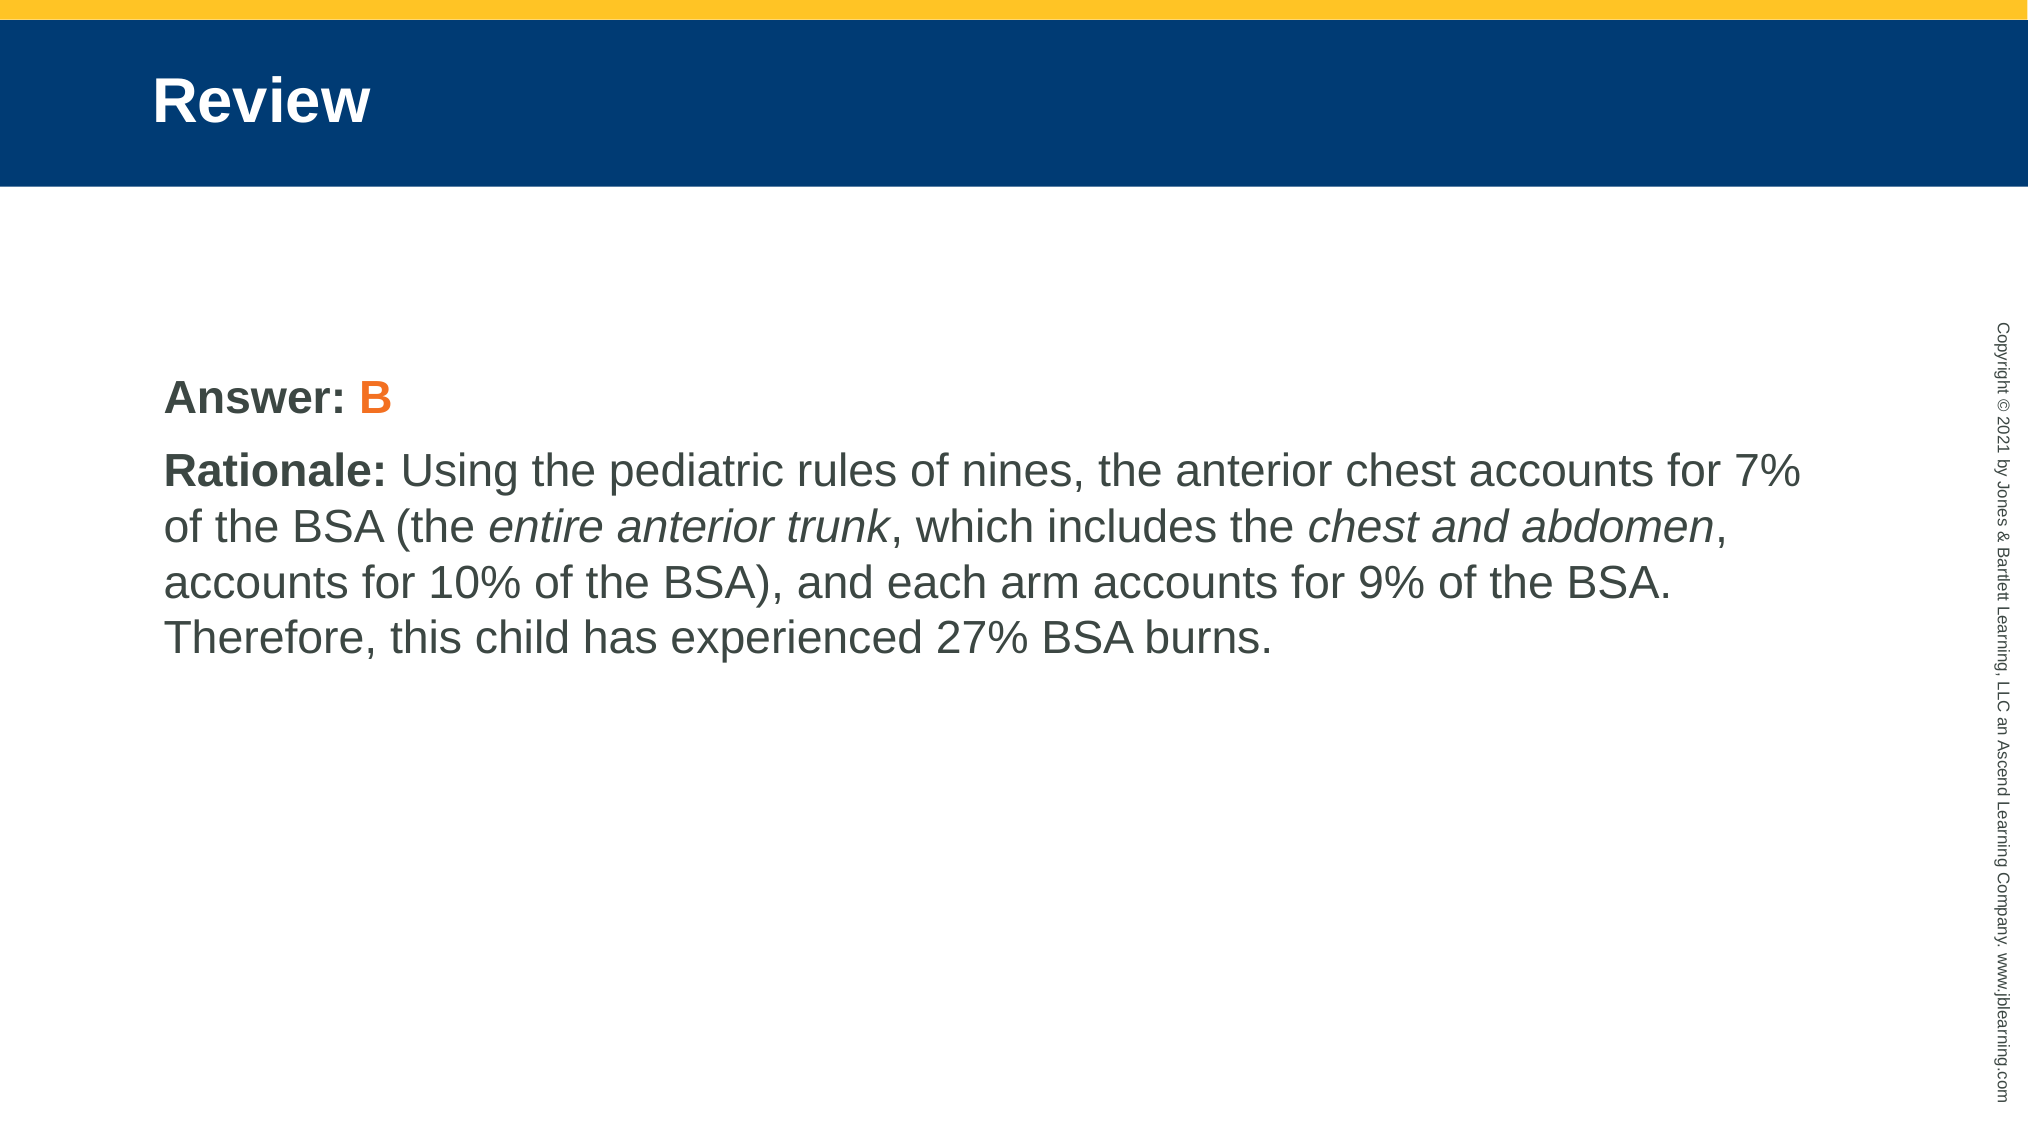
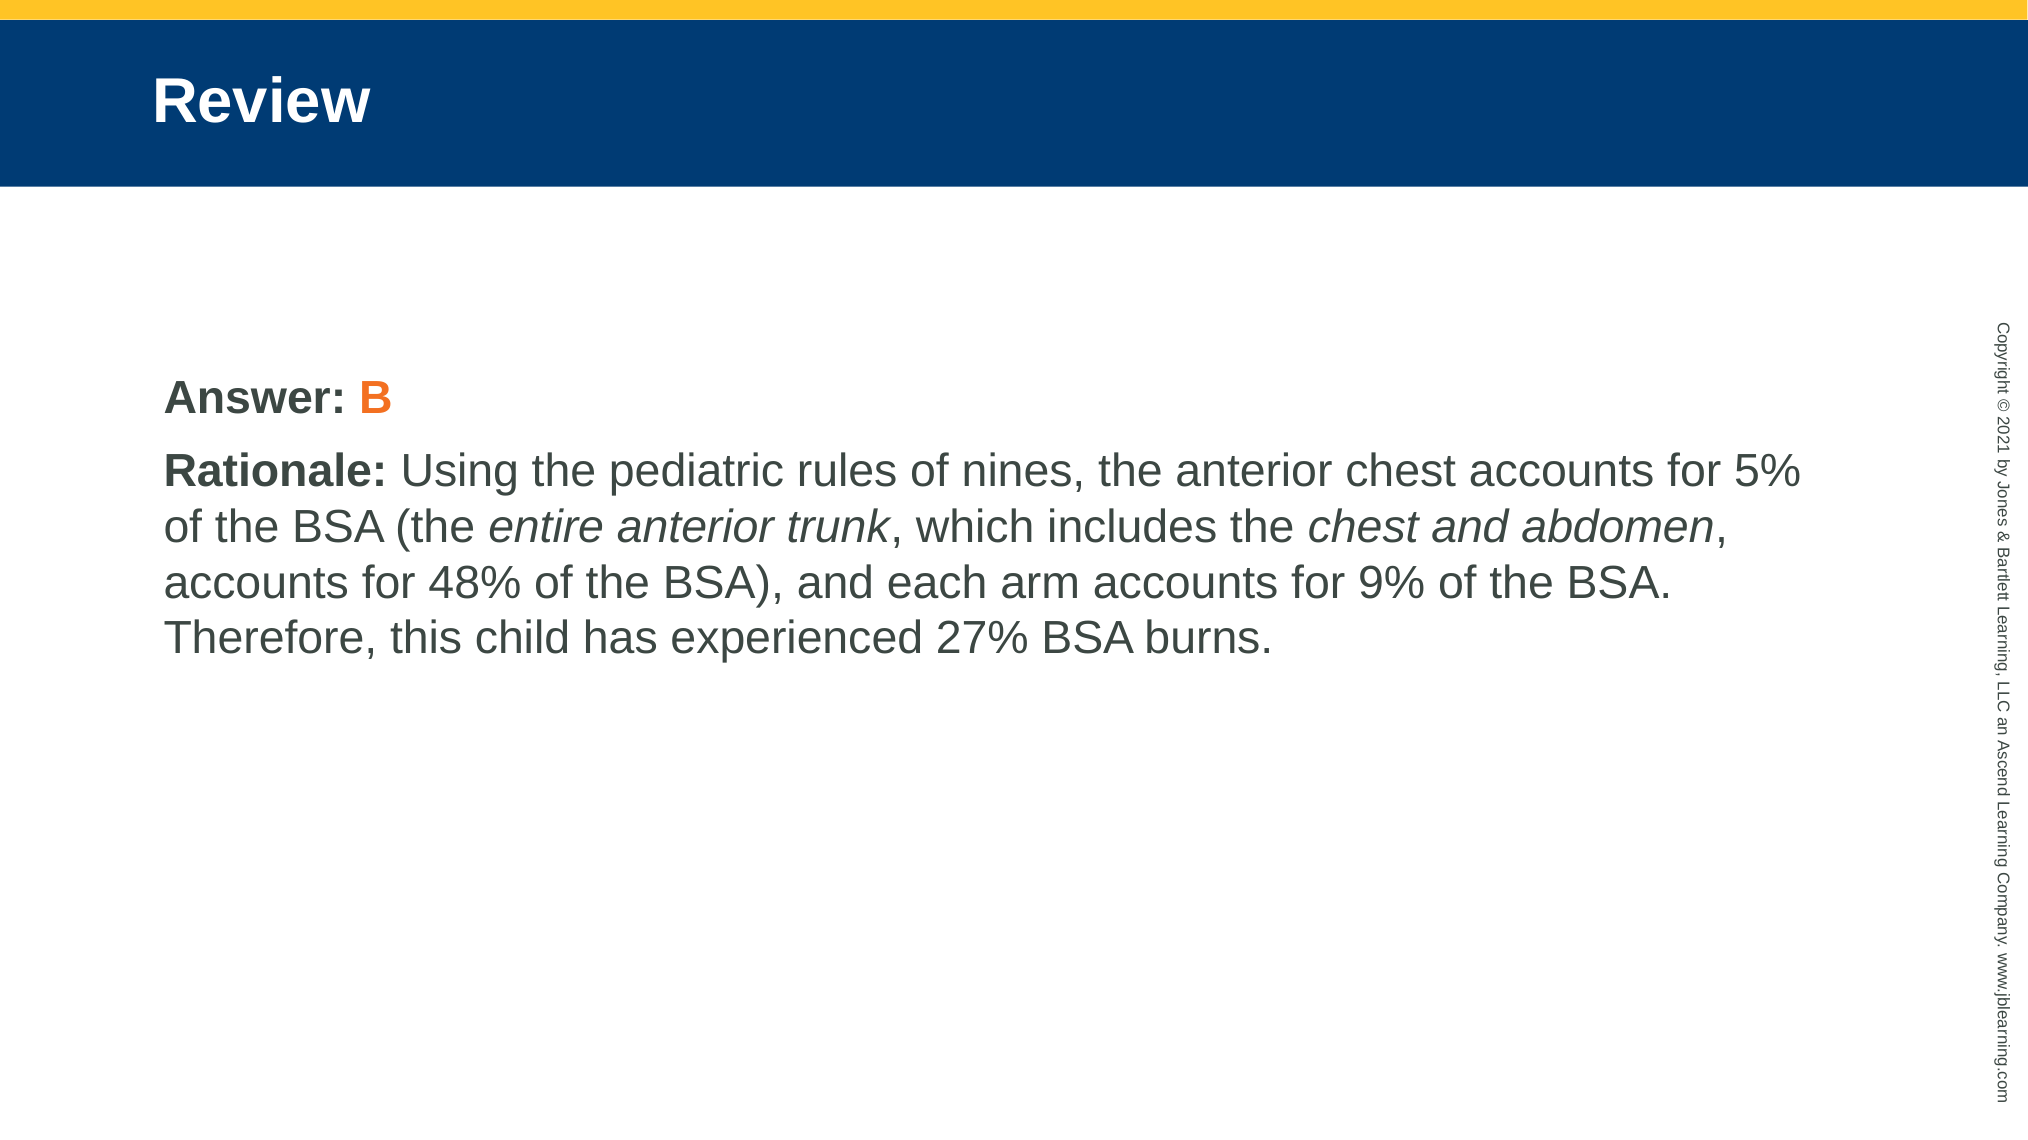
7%: 7% -> 5%
10%: 10% -> 48%
